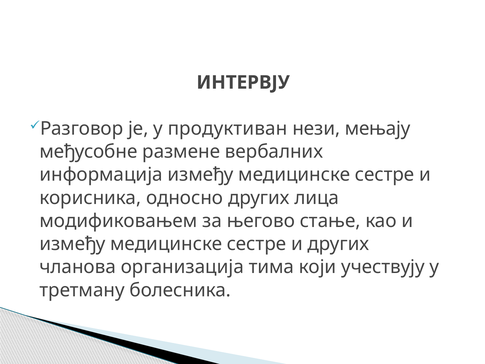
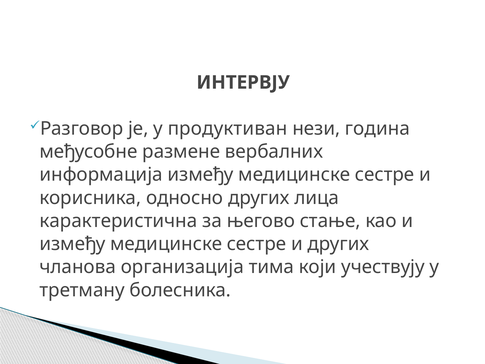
мењају: мењају -> година
модификовањем: модификовањем -> карактеристична
